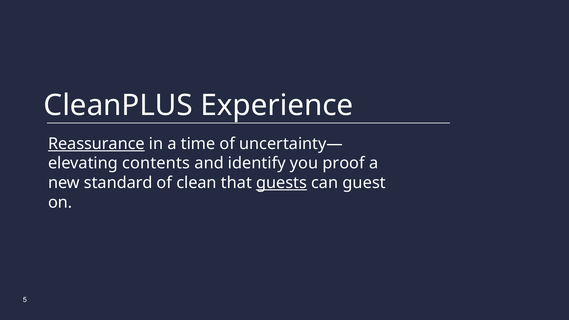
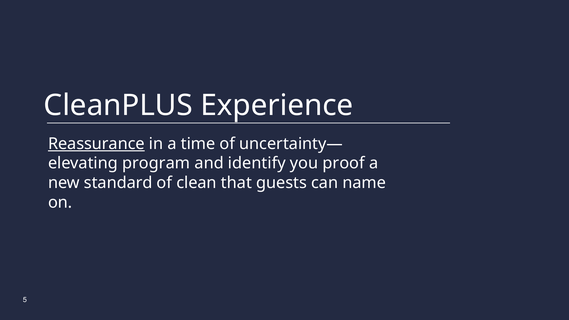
contents: contents -> program
guests underline: present -> none
guest: guest -> name
